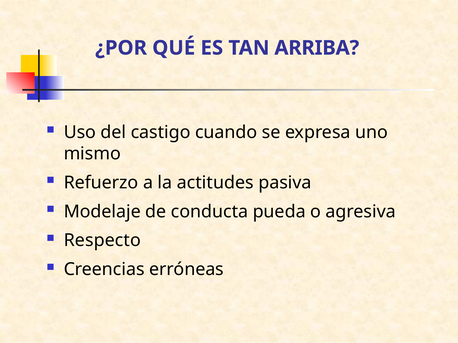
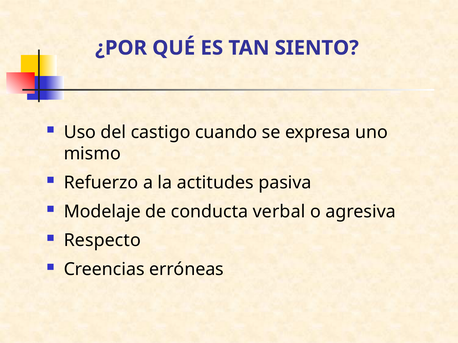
ARRIBA: ARRIBA -> SIENTO
pueda: pueda -> verbal
